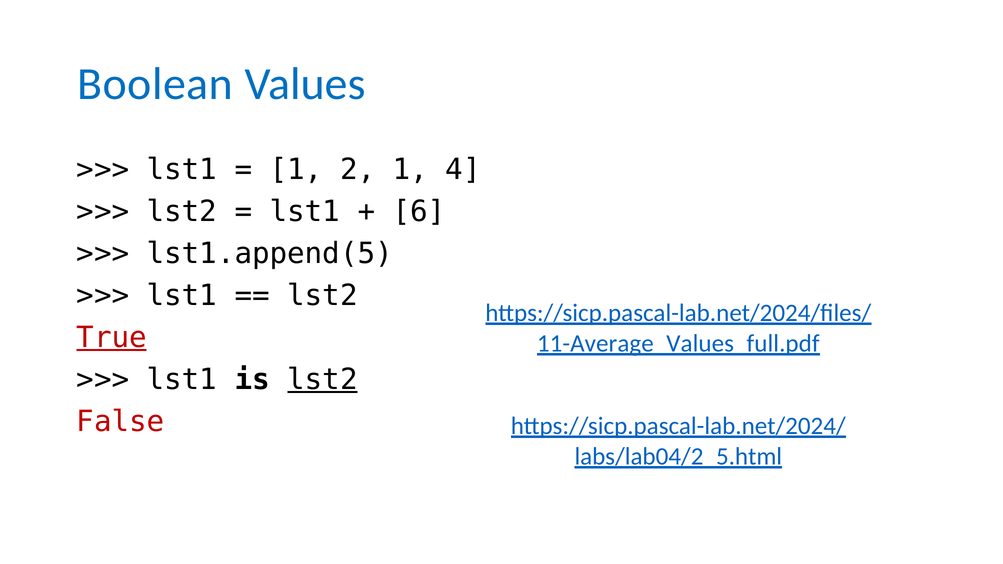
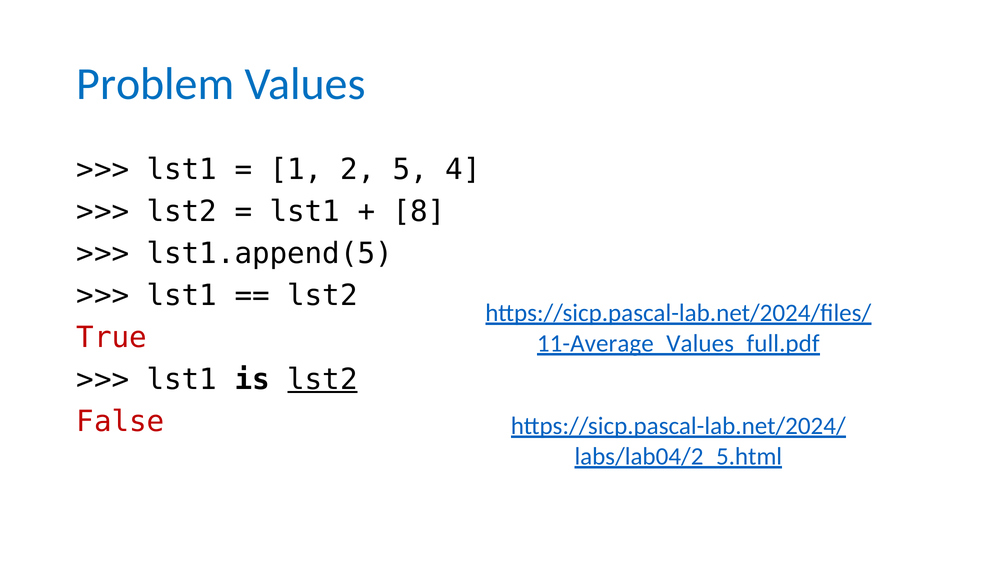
Boolean: Boolean -> Problem
2 1: 1 -> 5
6: 6 -> 8
True underline: present -> none
